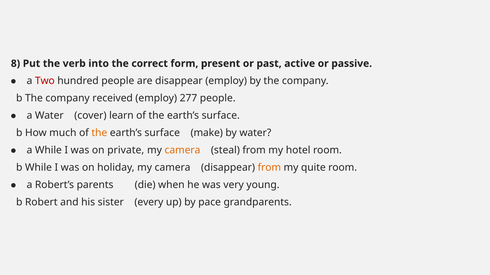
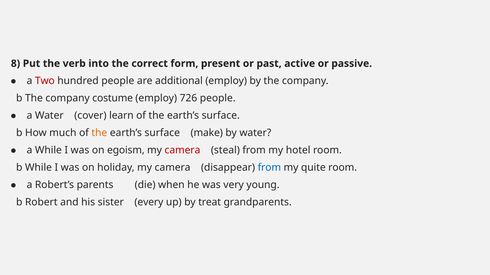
are disappear: disappear -> additional
received: received -> costume
277: 277 -> 726
private: private -> egoism
camera at (182, 150) colour: orange -> red
from at (269, 168) colour: orange -> blue
pace: pace -> treat
